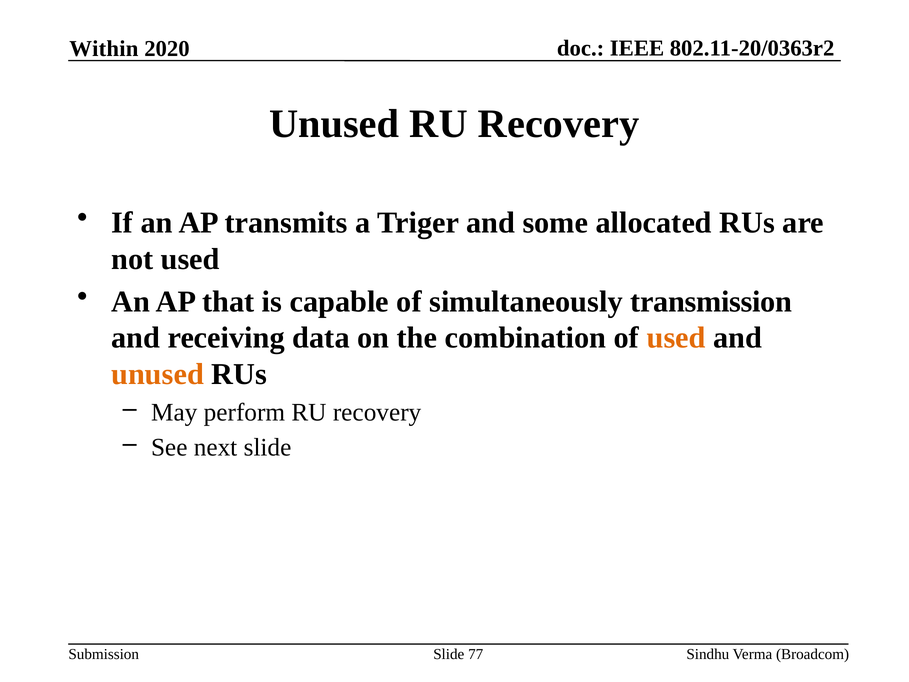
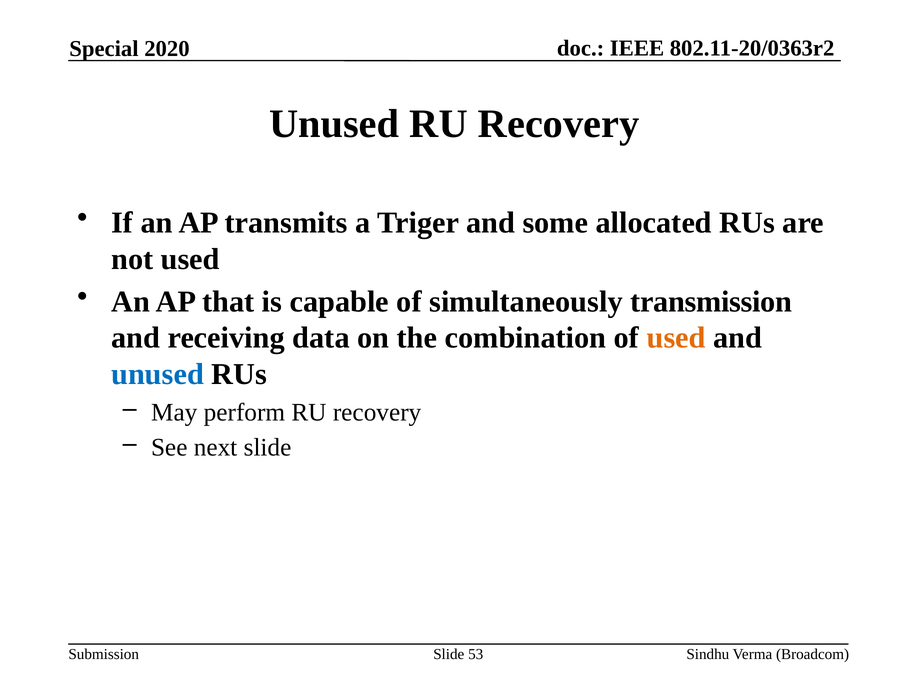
Within: Within -> Special
unused at (158, 374) colour: orange -> blue
77: 77 -> 53
